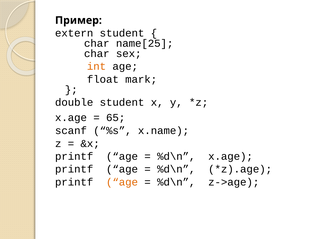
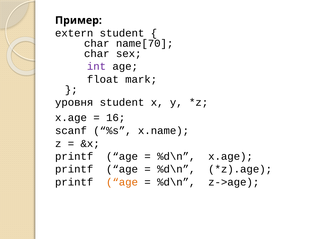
name[25: name[25 -> name[70
int colour: orange -> purple
double: double -> уровня
65: 65 -> 16
